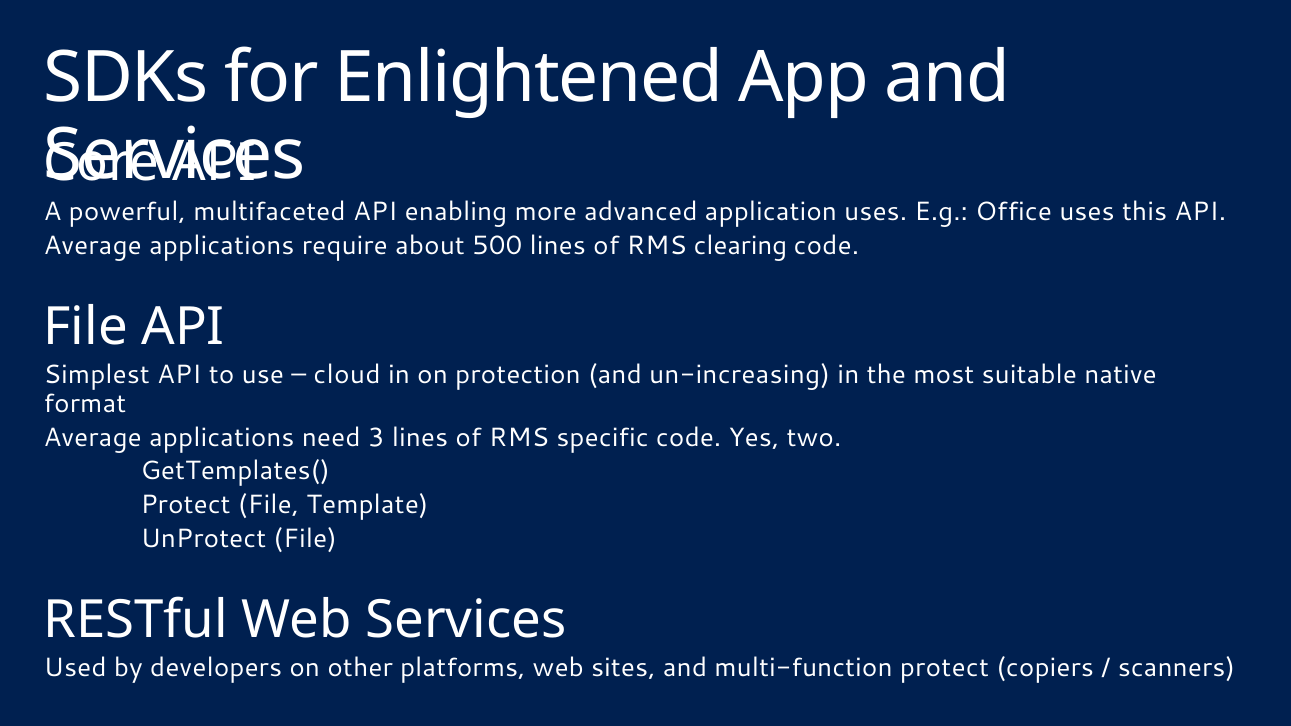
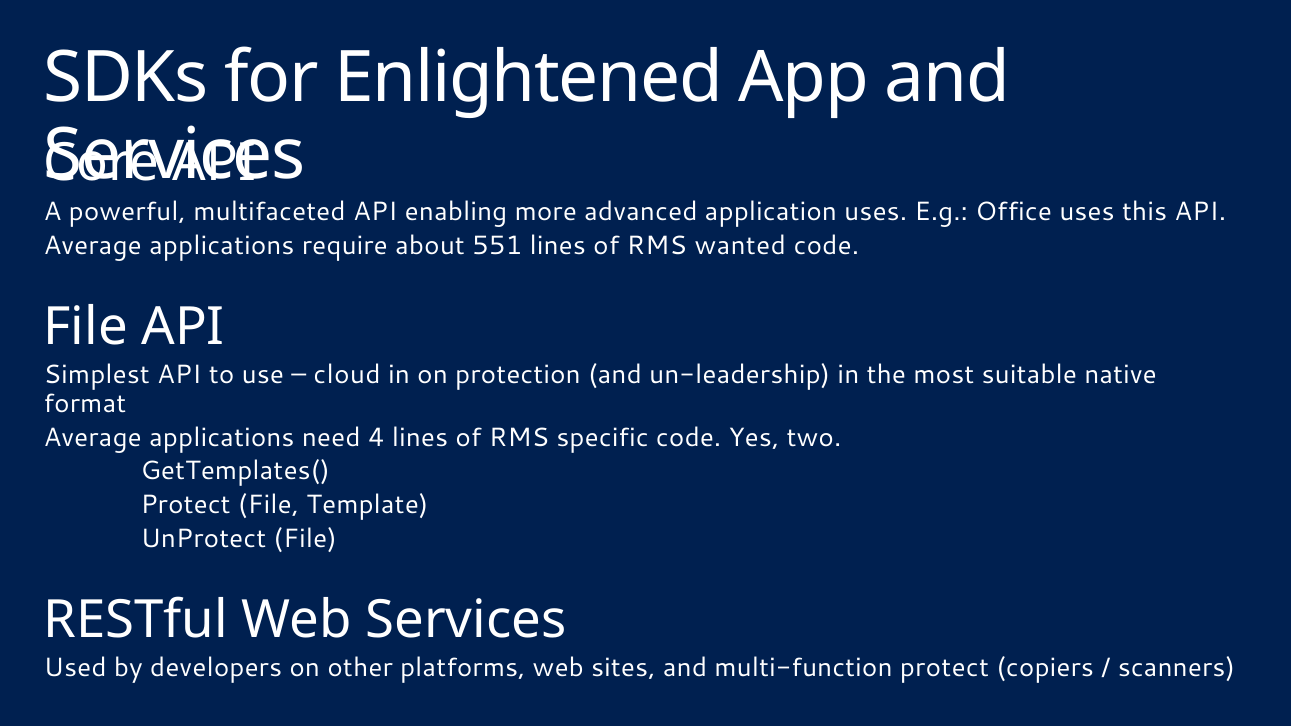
500: 500 -> 551
clearing: clearing -> wanted
un-increasing: un-increasing -> un-leadership
3: 3 -> 4
